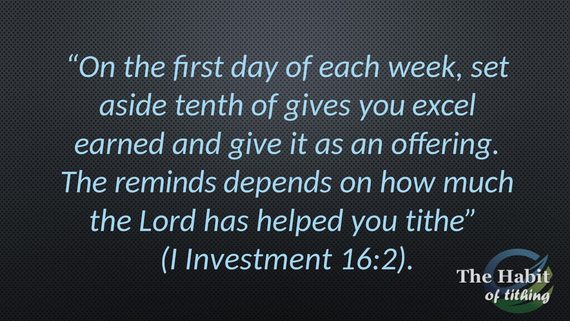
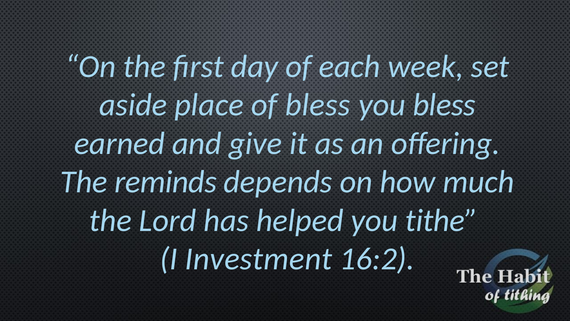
tenth: tenth -> place
of gives: gives -> bless
you excel: excel -> bless
